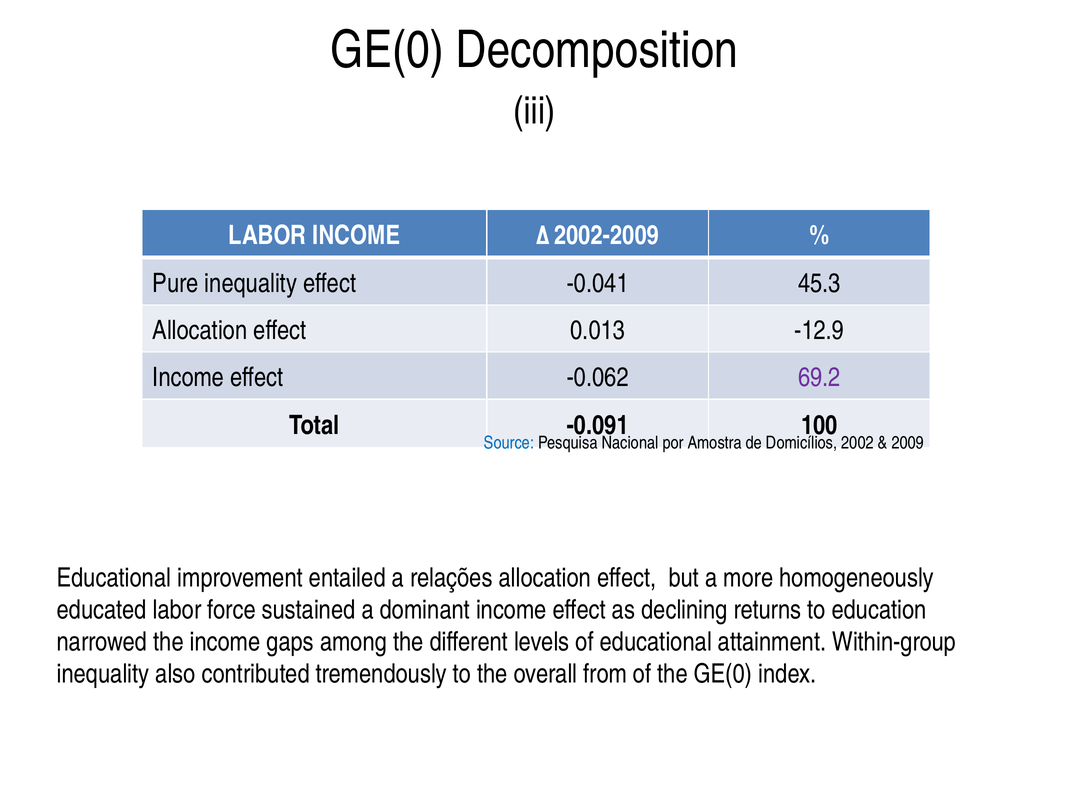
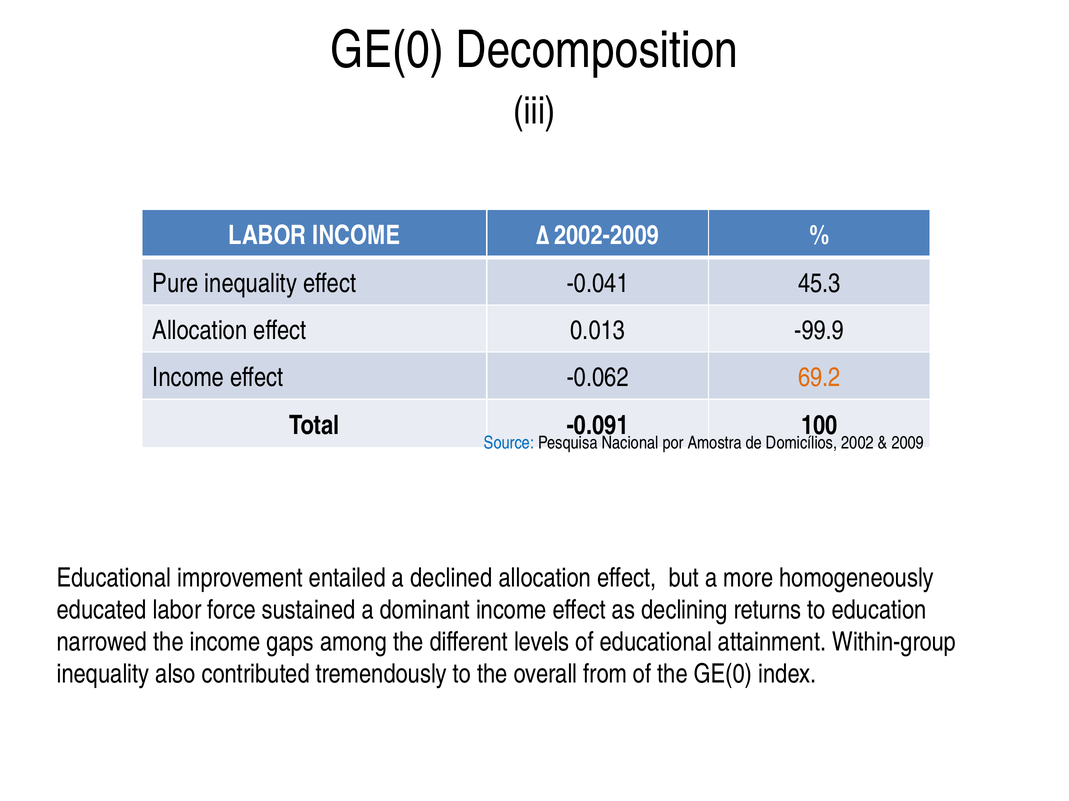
-12.9: -12.9 -> -99.9
69.2 colour: purple -> orange
relações: relações -> declined
